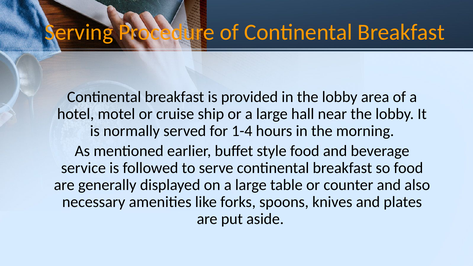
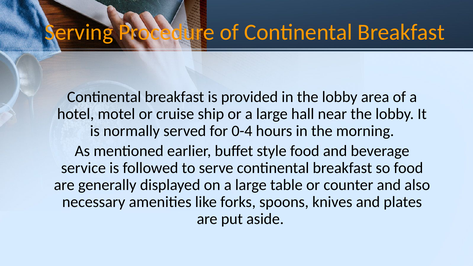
1-4: 1-4 -> 0-4
